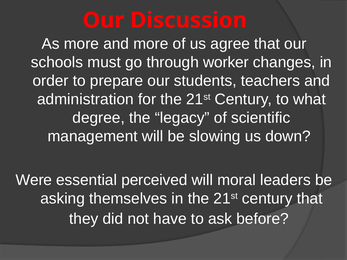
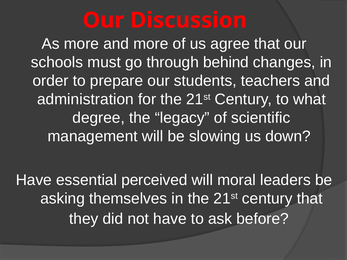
worker: worker -> behind
Were at (34, 180): Were -> Have
